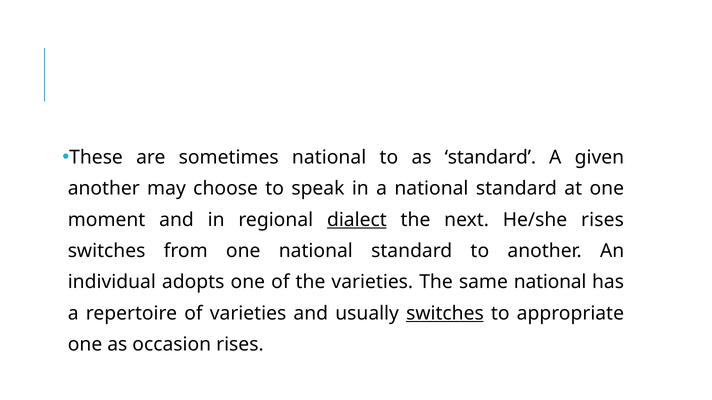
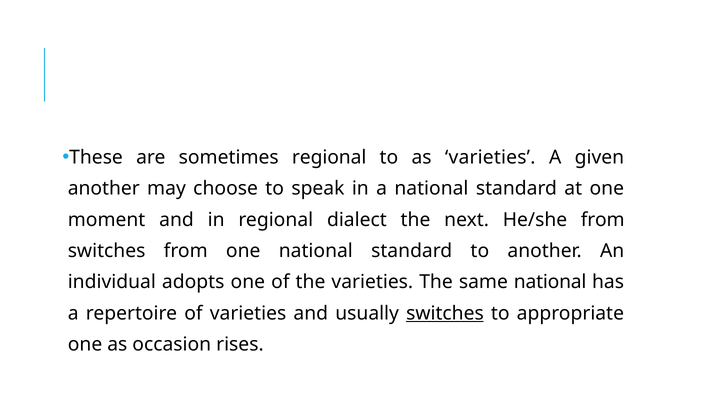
sometimes national: national -> regional
as standard: standard -> varieties
dialect underline: present -> none
He/she rises: rises -> from
